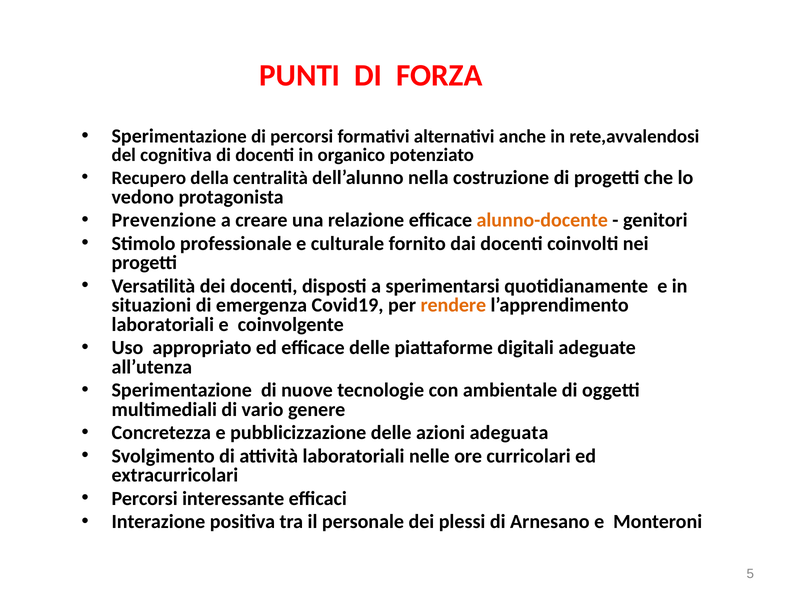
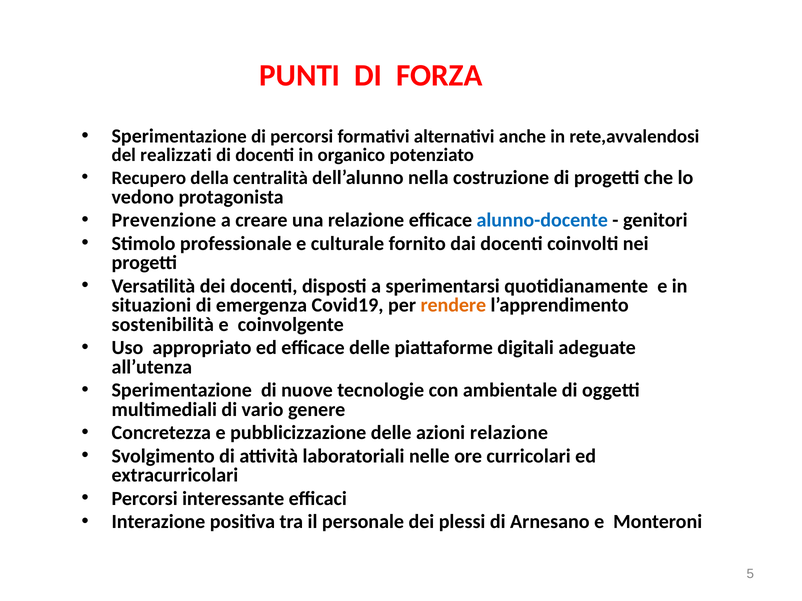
cognitiva: cognitiva -> realizzati
alunno-docente colour: orange -> blue
laboratoriali at (163, 325): laboratoriali -> sostenibilità
azioni adeguata: adeguata -> relazione
